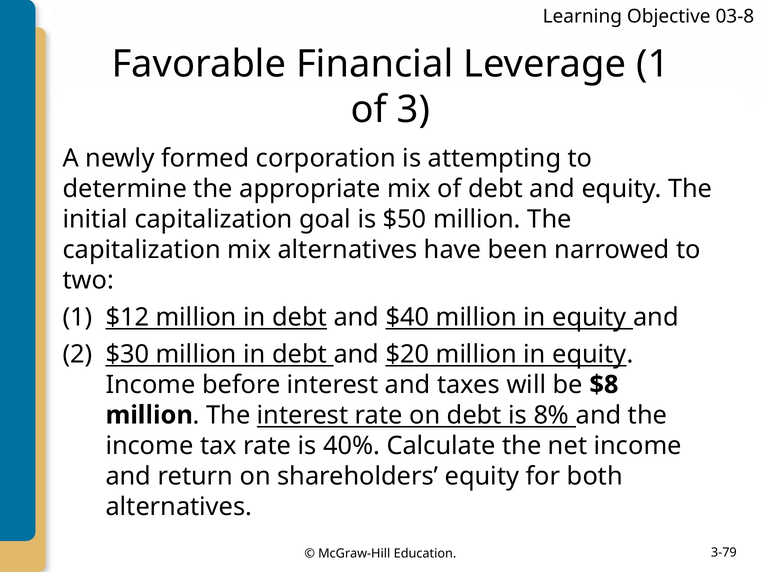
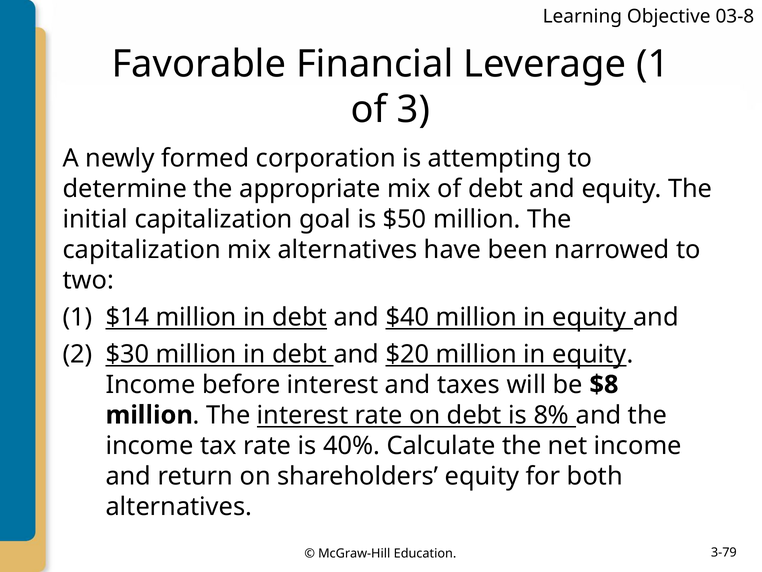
$12: $12 -> $14
